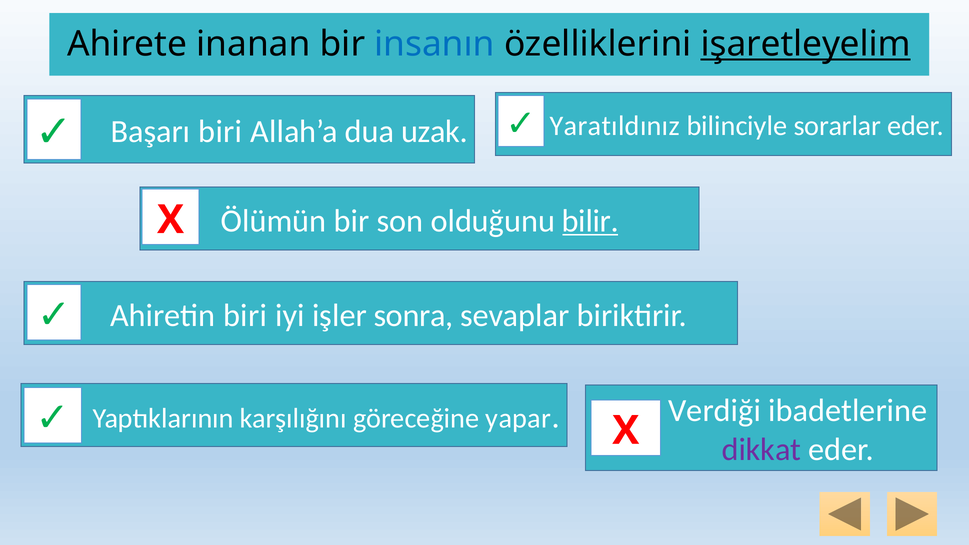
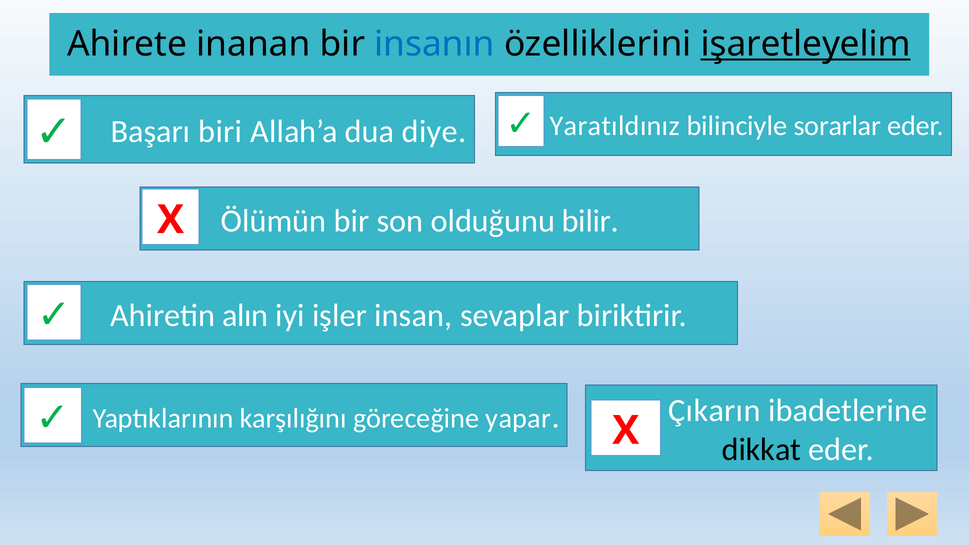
uzak: uzak -> diye
bilir underline: present -> none
Ahiretin biri: biri -> alın
sonra: sonra -> insan
Verdiği: Verdiği -> Çıkarın
dikkat colour: purple -> black
